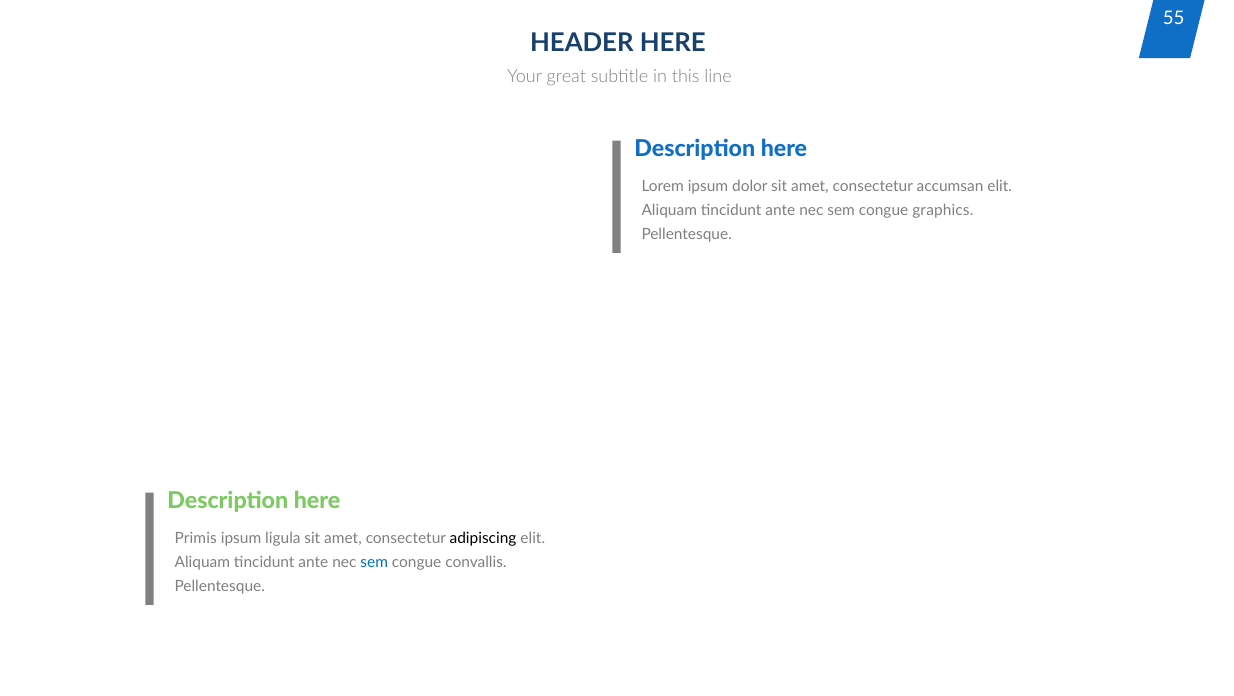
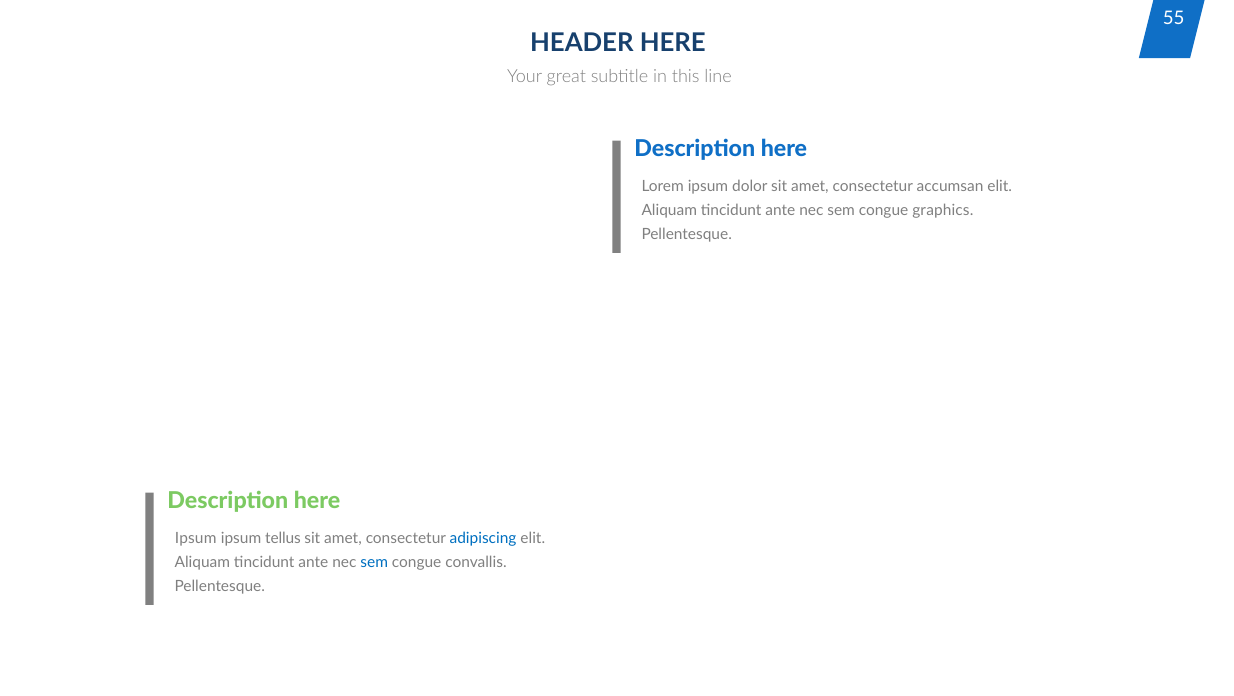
Primis at (196, 538): Primis -> Ipsum
ligula: ligula -> tellus
adipiscing colour: black -> blue
